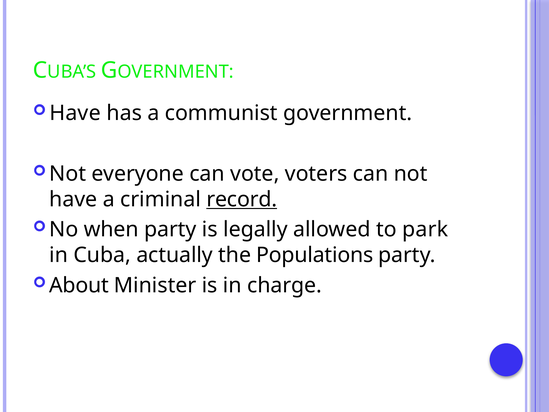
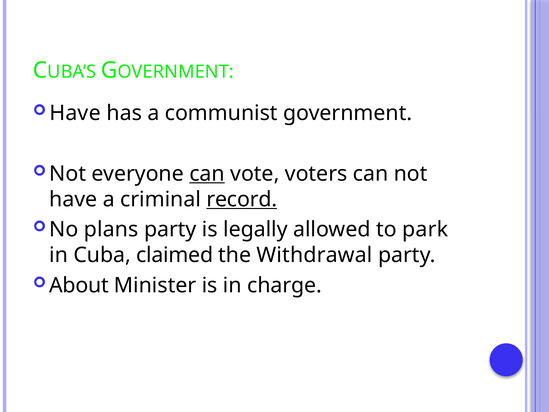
can at (207, 174) underline: none -> present
when: when -> plans
actually: actually -> claimed
Populations: Populations -> Withdrawal
